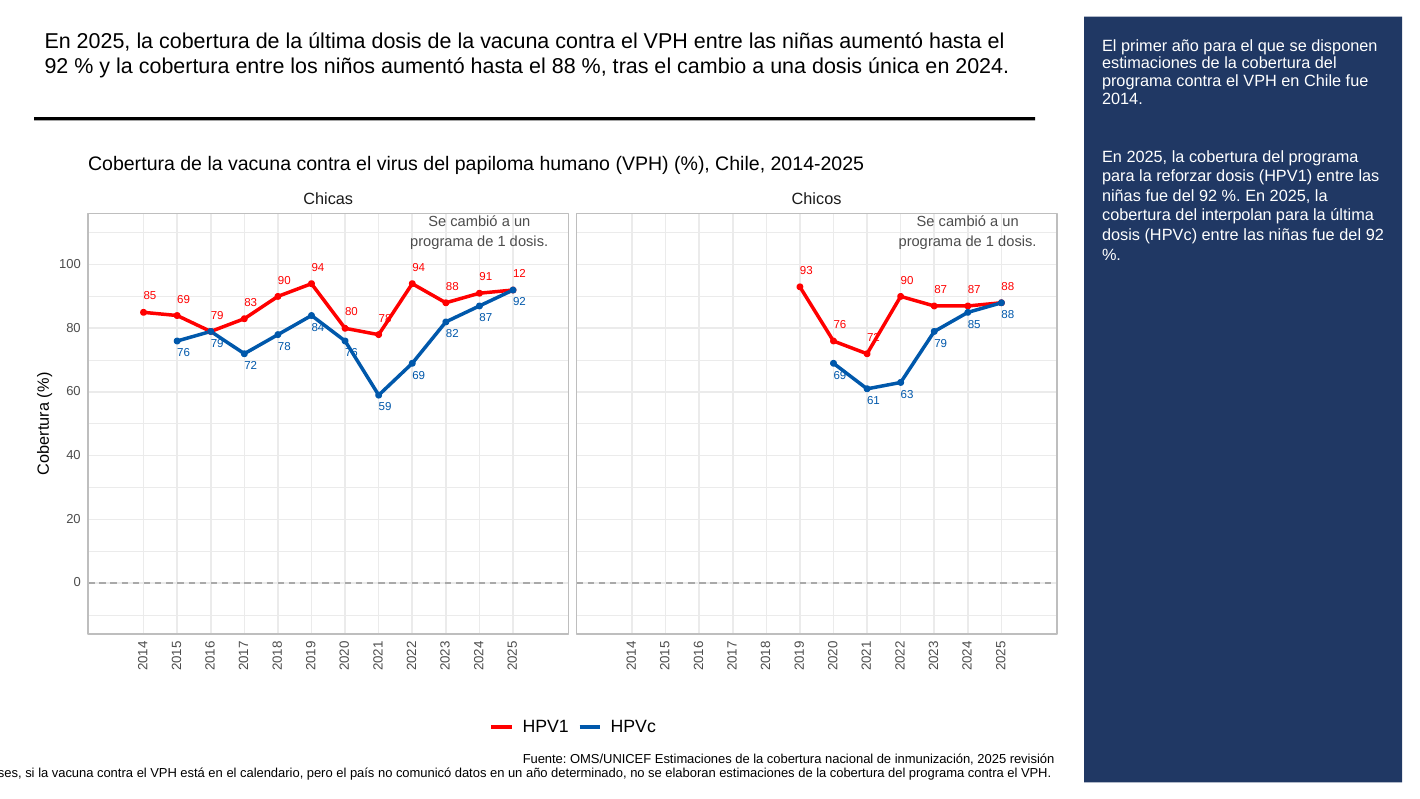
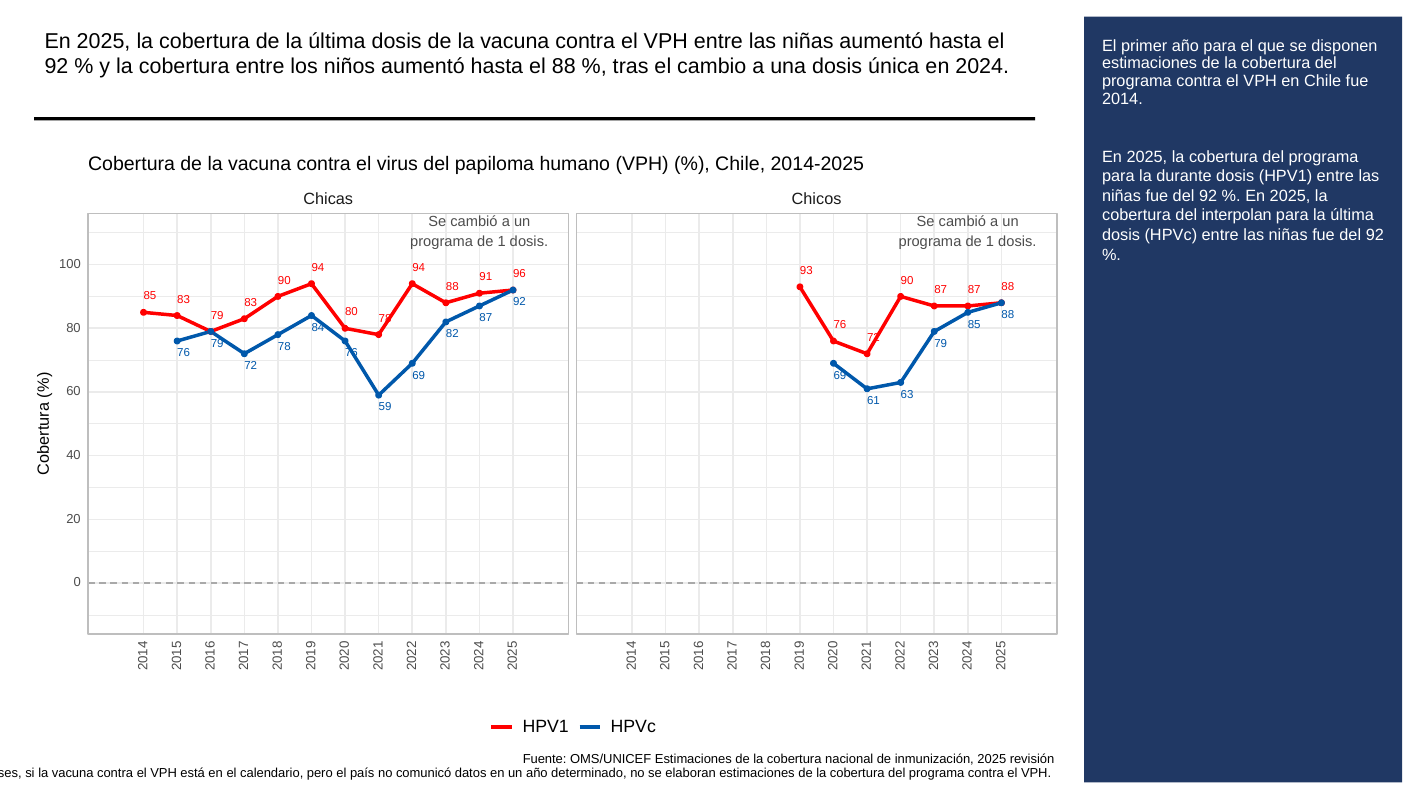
reforzar: reforzar -> durante
12: 12 -> 96
85 69: 69 -> 83
